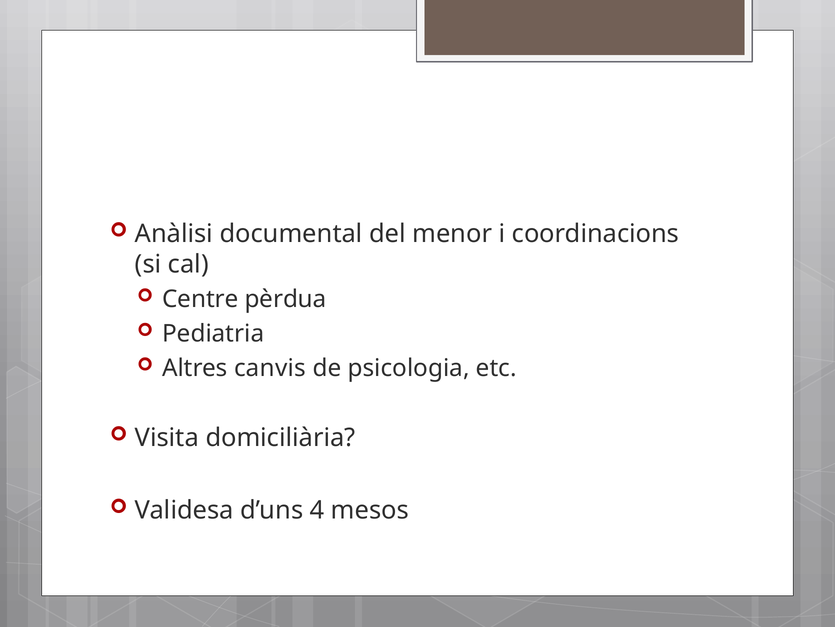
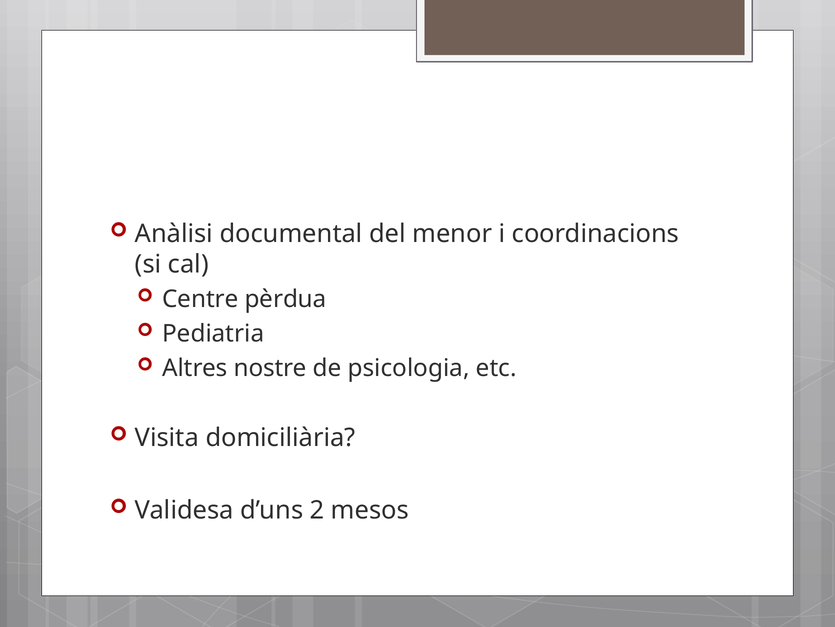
canvis: canvis -> nostre
4: 4 -> 2
